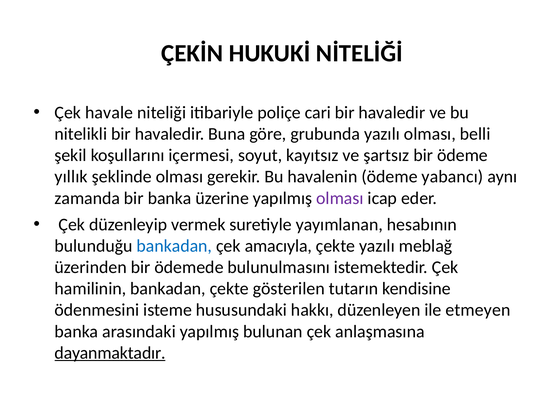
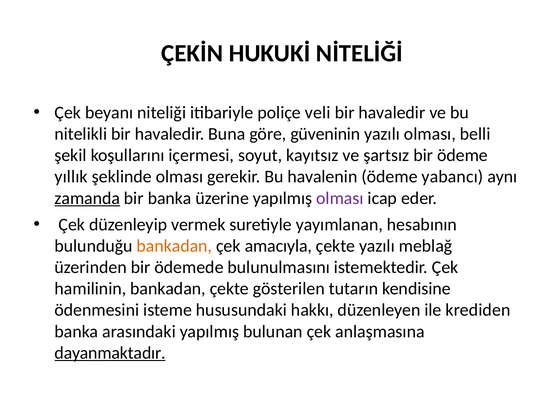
havale: havale -> beyanı
cari: cari -> veli
grubunda: grubunda -> güveninin
zamanda underline: none -> present
bankadan at (174, 246) colour: blue -> orange
etmeyen: etmeyen -> krediden
